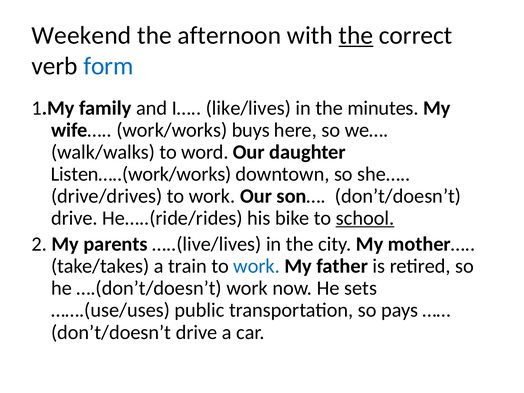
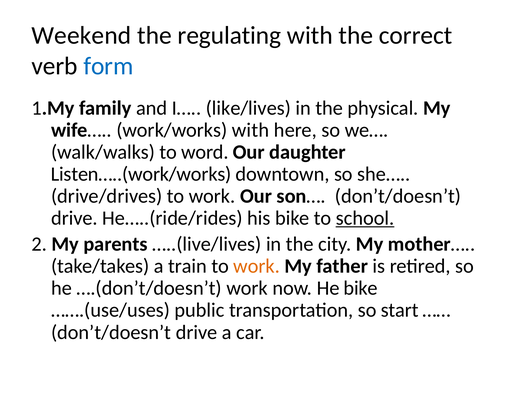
afternoon: afternoon -> regulating
the at (356, 35) underline: present -> none
minutes: minutes -> physical
work/works buys: buys -> with
work at (257, 266) colour: blue -> orange
He sets: sets -> bike
pays: pays -> start
